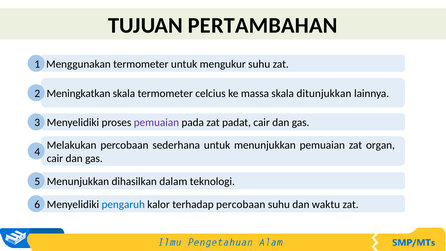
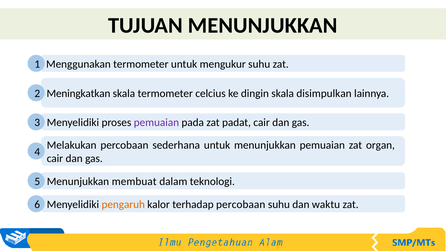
TUJUAN PERTAMBAHAN: PERTAMBAHAN -> MENUNJUKKAN
massa: massa -> dingin
ditunjukkan: ditunjukkan -> disimpulkan
dihasilkan: dihasilkan -> membuat
pengaruh colour: blue -> orange
